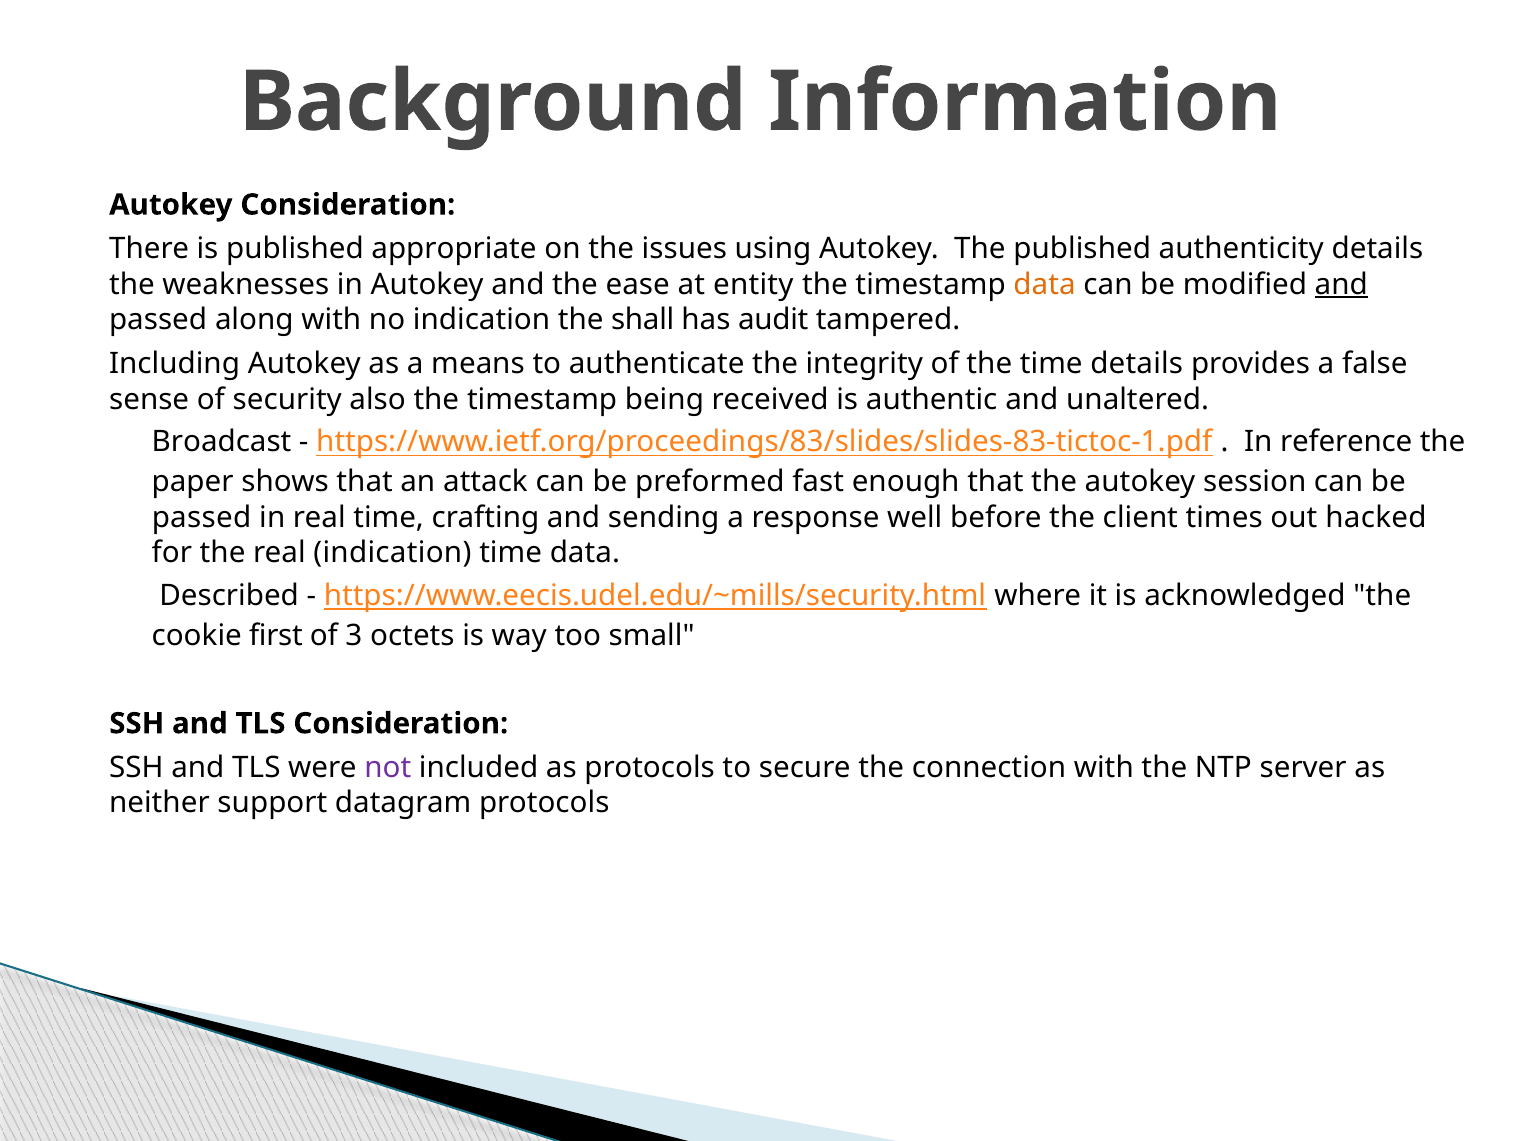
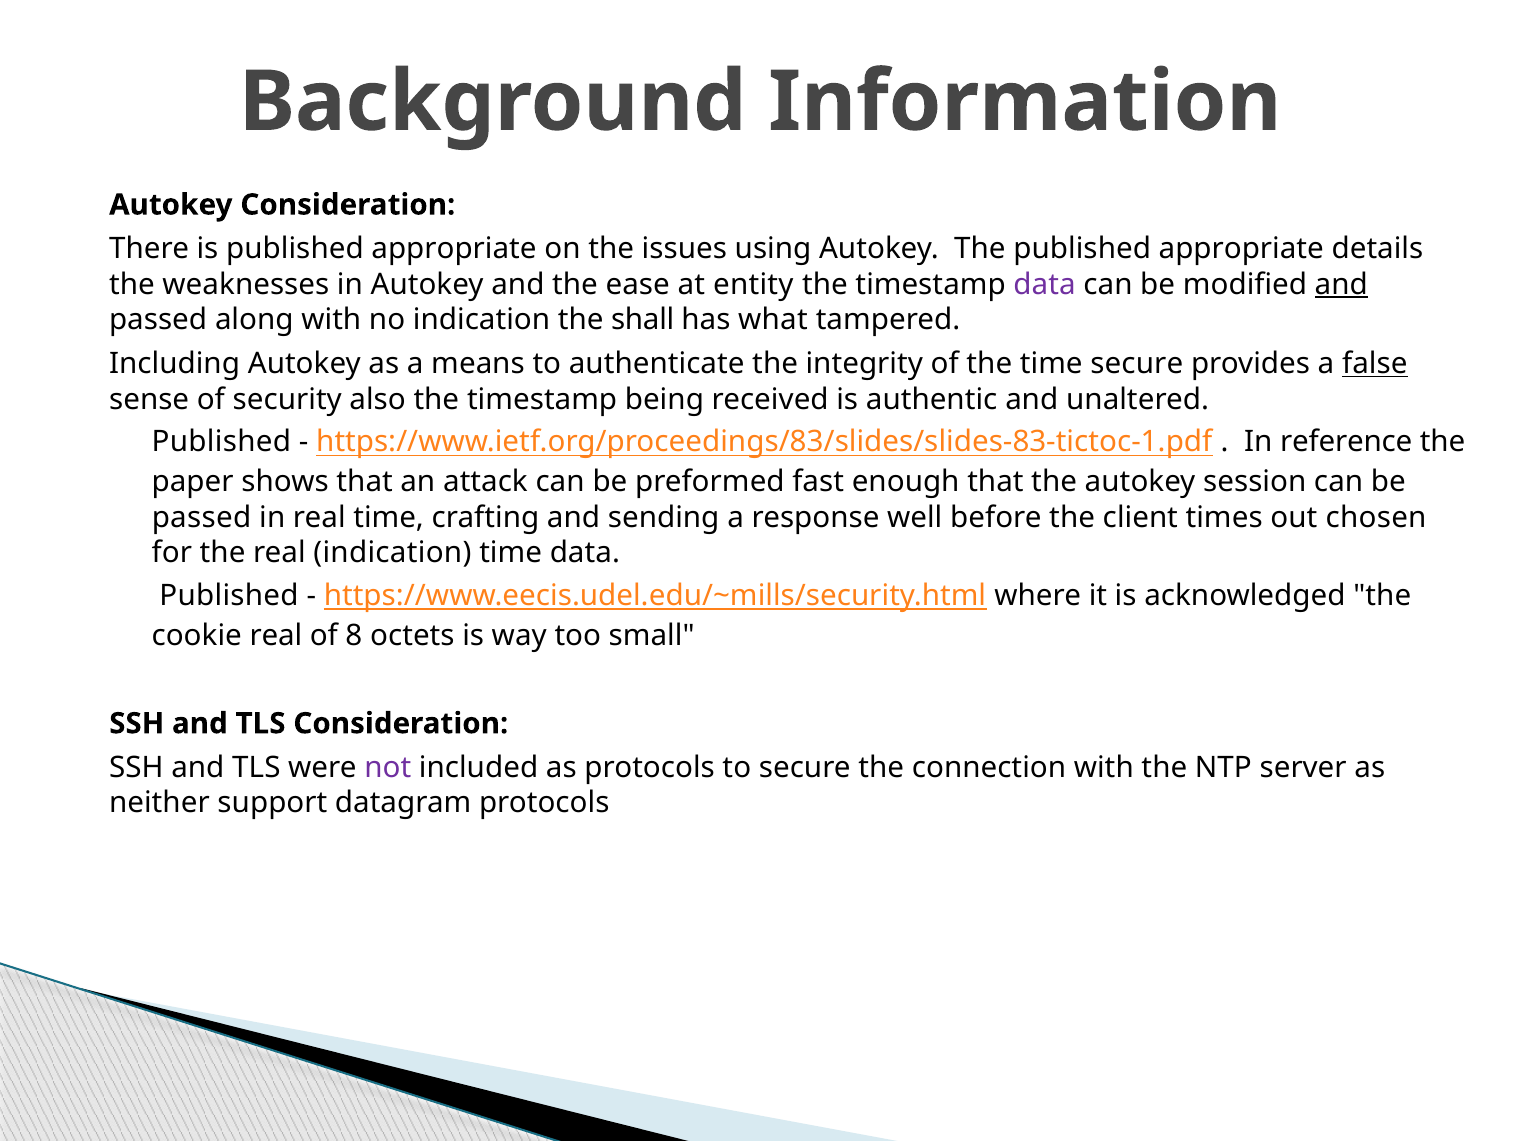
The published authenticity: authenticity -> appropriate
data at (1045, 284) colour: orange -> purple
audit: audit -> what
time details: details -> secure
false underline: none -> present
Broadcast at (222, 442): Broadcast -> Published
hacked: hacked -> chosen
Described at (229, 595): Described -> Published
cookie first: first -> real
3: 3 -> 8
